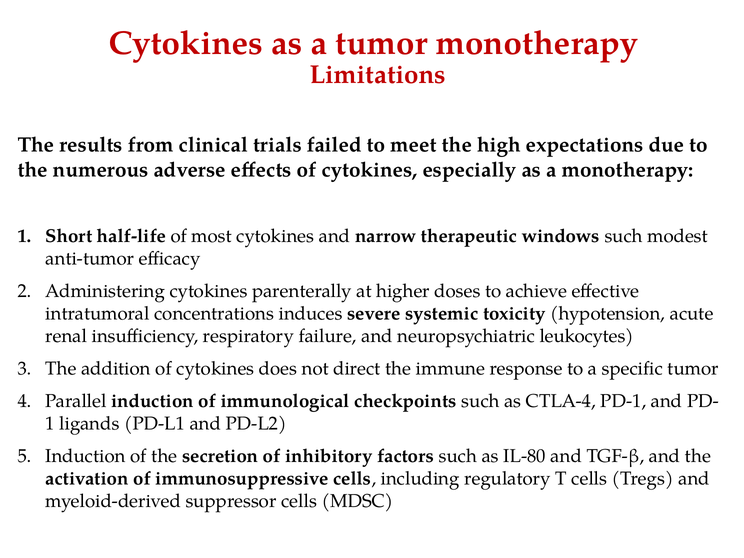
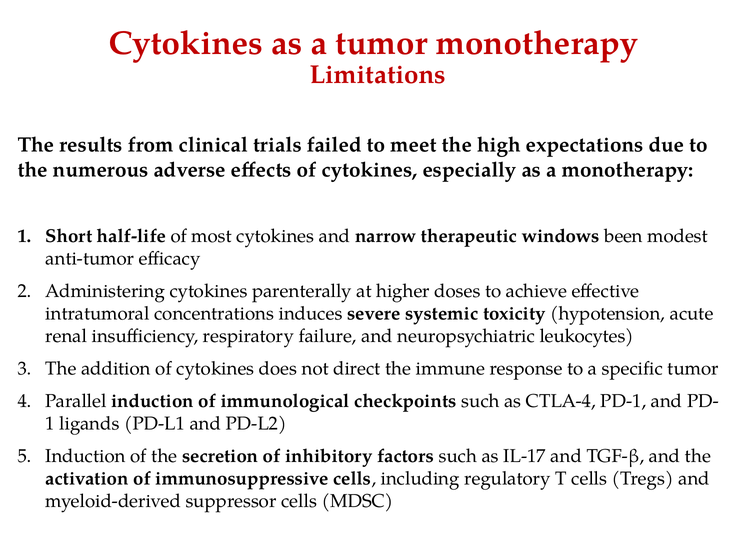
windows such: such -> been
IL-80: IL-80 -> IL-17
